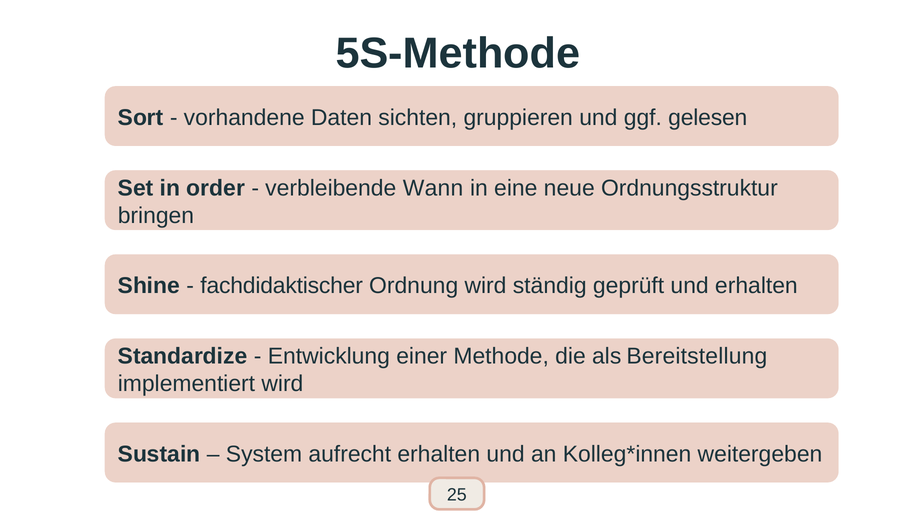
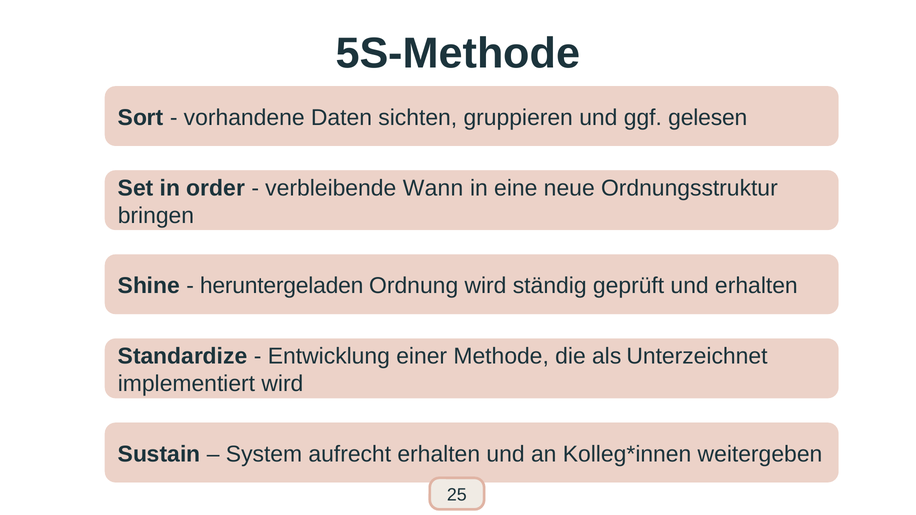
fachdidaktischer: fachdidaktischer -> heruntergeladen
Bereitstellung: Bereitstellung -> Unterzeichnet
